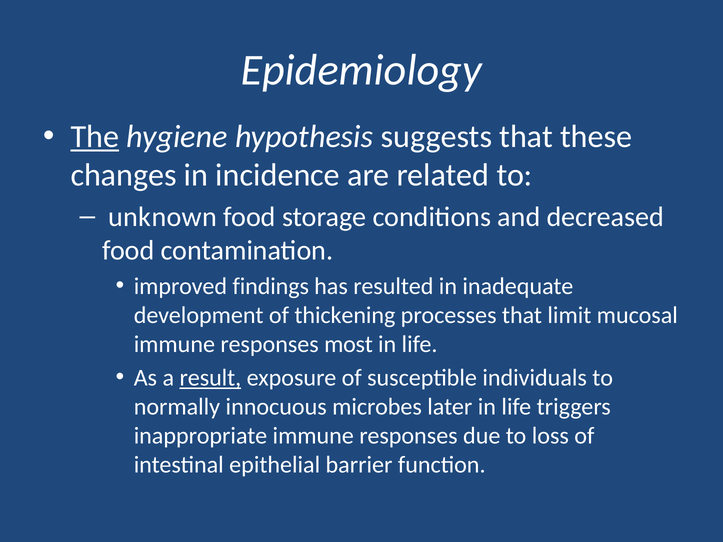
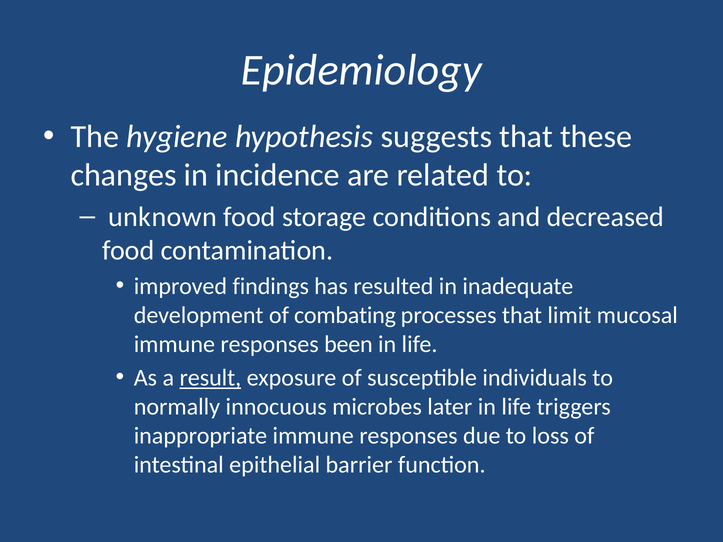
The underline: present -> none
thickening: thickening -> combating
most: most -> been
